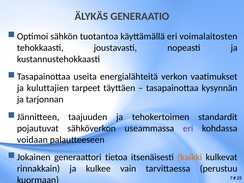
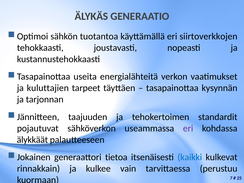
voimalaitosten: voimalaitosten -> siirtoverkkojen
voidaan: voidaan -> älykkäät
kaikki colour: orange -> blue
